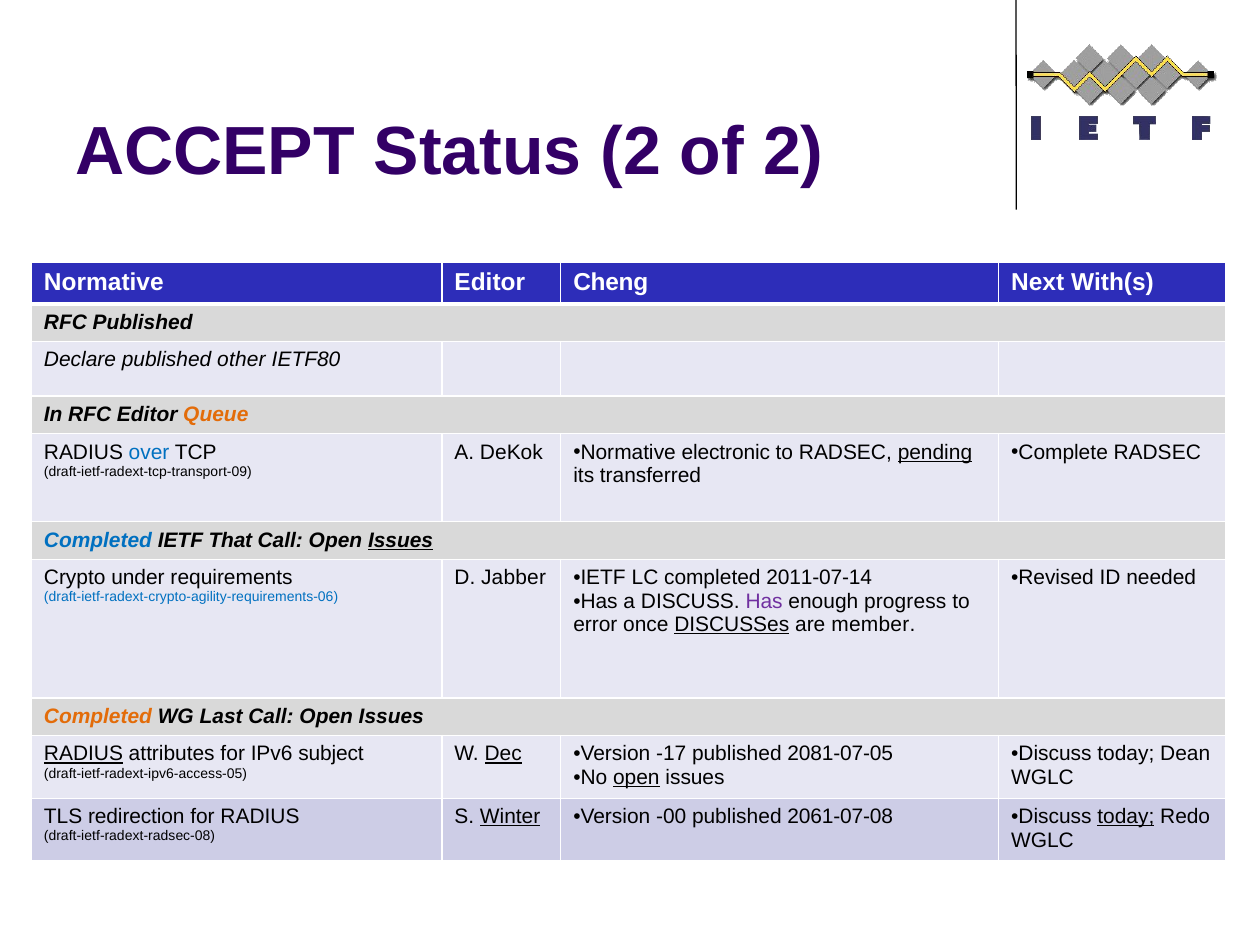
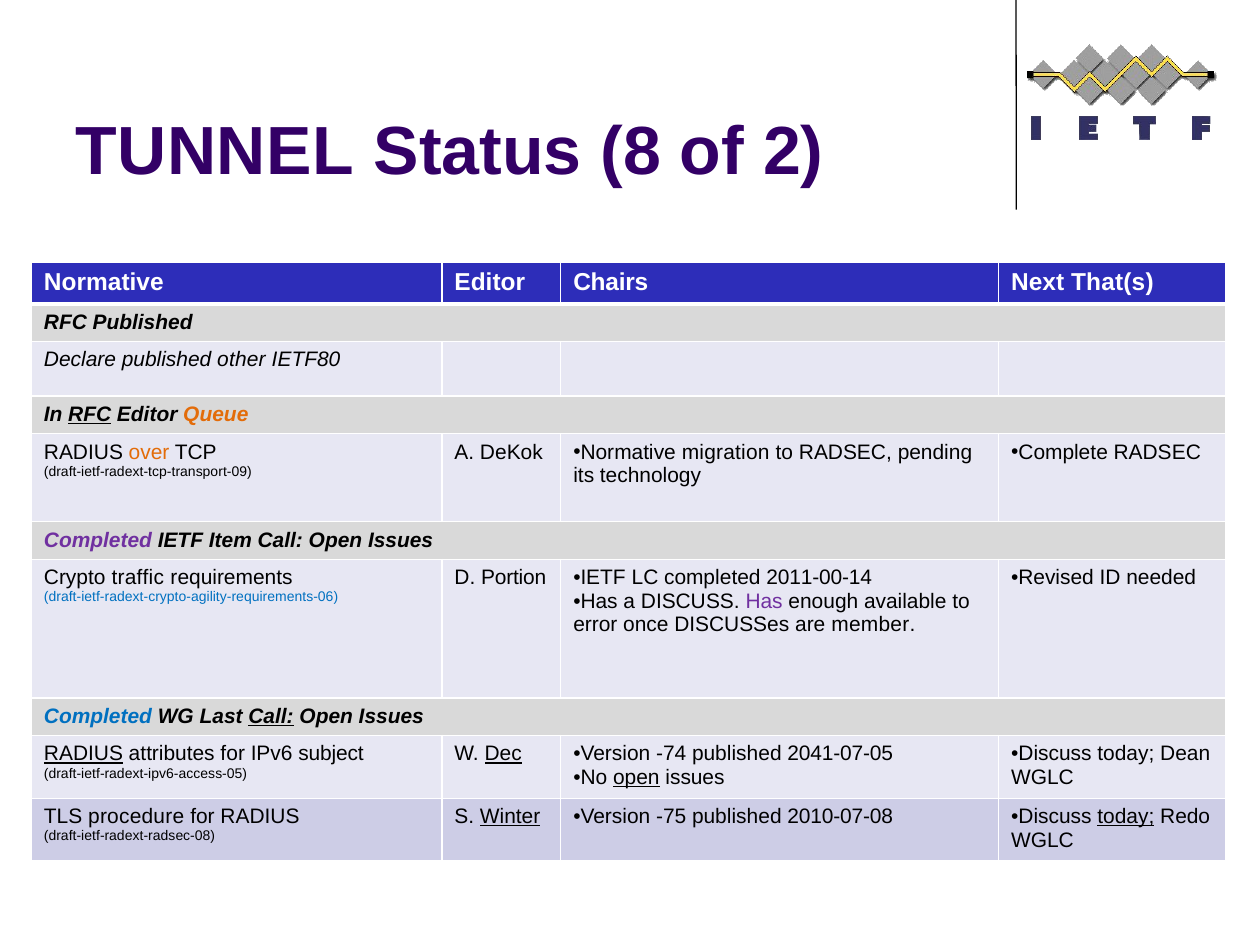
ACCEPT: ACCEPT -> TUNNEL
Status 2: 2 -> 8
Cheng: Cheng -> Chairs
With(s: With(s -> That(s
RFC at (90, 414) underline: none -> present
over colour: blue -> orange
electronic: electronic -> migration
pending underline: present -> none
transferred: transferred -> technology
Completed at (98, 540) colour: blue -> purple
That: That -> Item
Issues at (401, 540) underline: present -> none
under: under -> traffic
Jabber: Jabber -> Portion
2011-07-14: 2011-07-14 -> 2011-00-14
progress: progress -> available
DISCUSSes underline: present -> none
Completed at (98, 716) colour: orange -> blue
Call at (271, 716) underline: none -> present
-17: -17 -> -74
2081-07-05: 2081-07-05 -> 2041-07-05
redirection: redirection -> procedure
-00: -00 -> -75
2061-07-08: 2061-07-08 -> 2010-07-08
